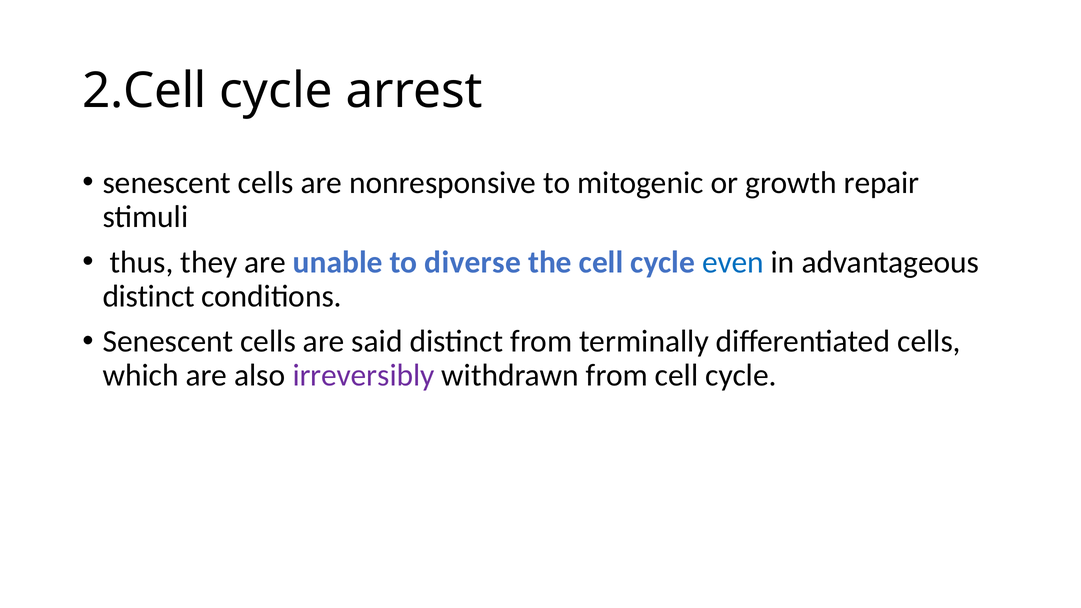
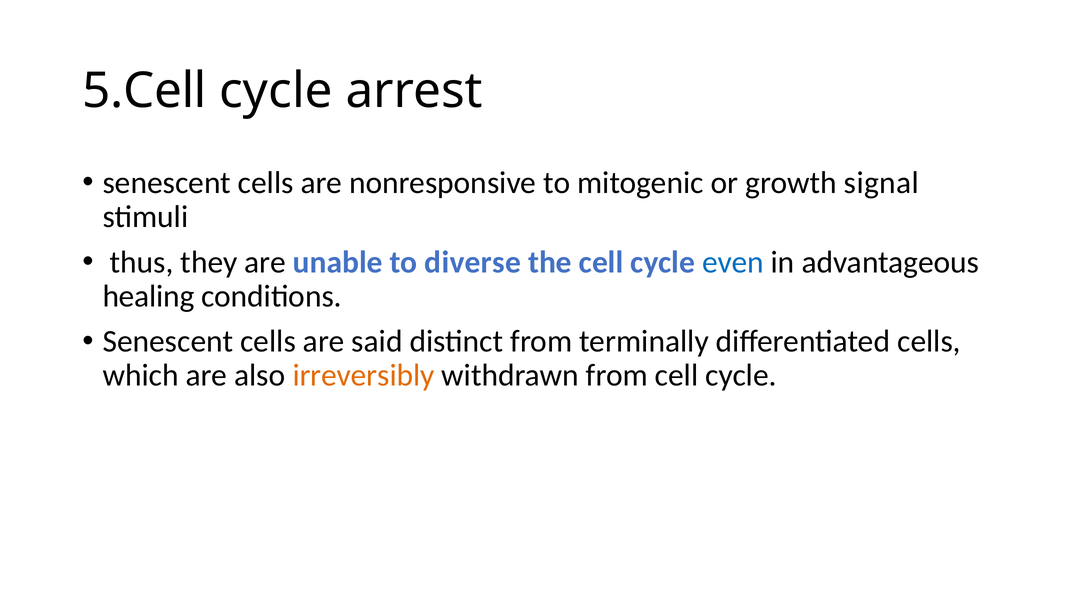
2.Cell: 2.Cell -> 5.Cell
repair: repair -> signal
distinct at (149, 296): distinct -> healing
irreversibly colour: purple -> orange
